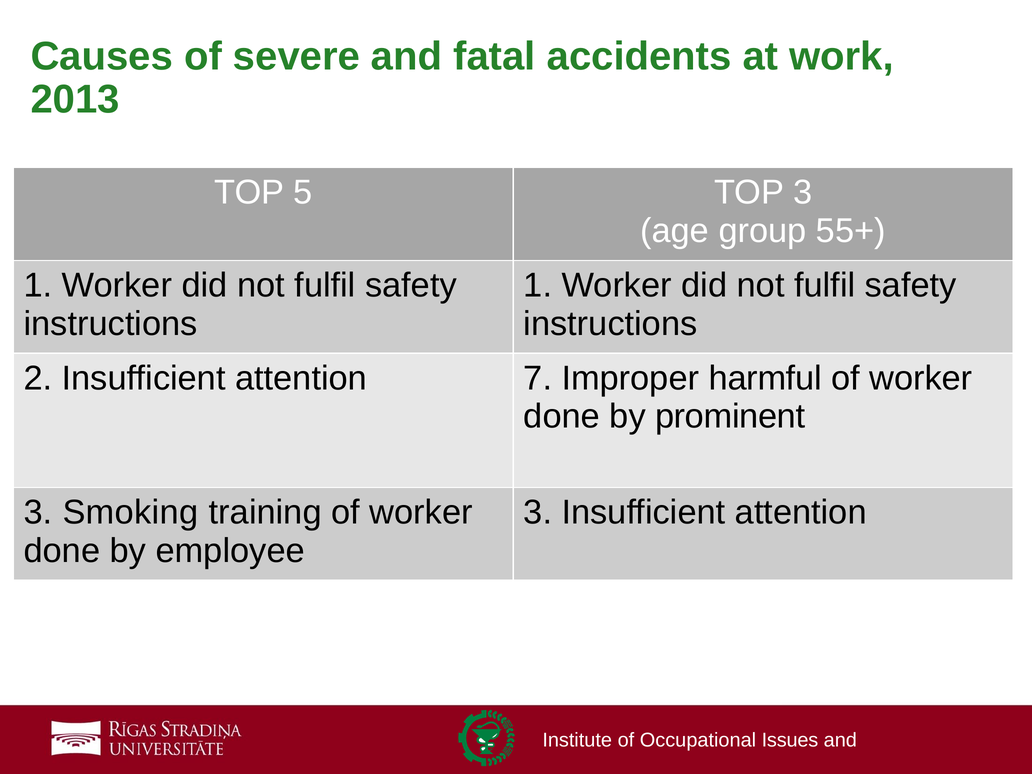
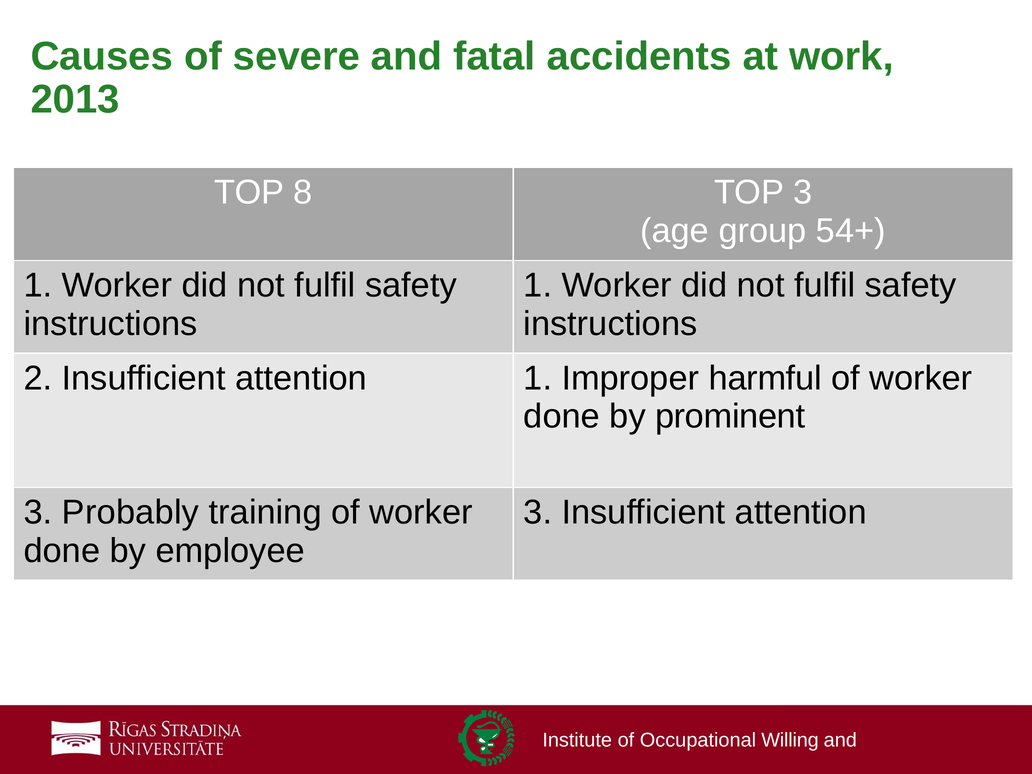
5: 5 -> 8
55+: 55+ -> 54+
attention 7: 7 -> 1
Smoking: Smoking -> Probably
Issues: Issues -> Willing
